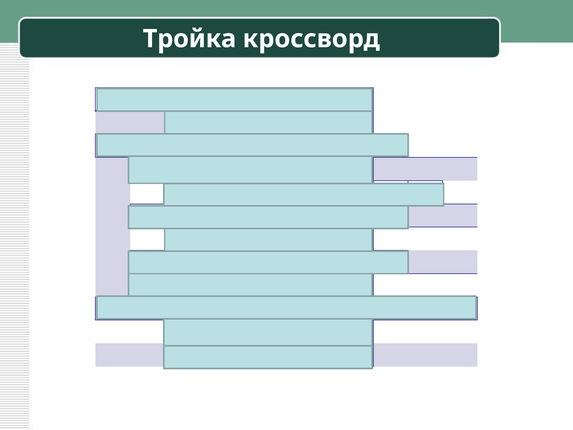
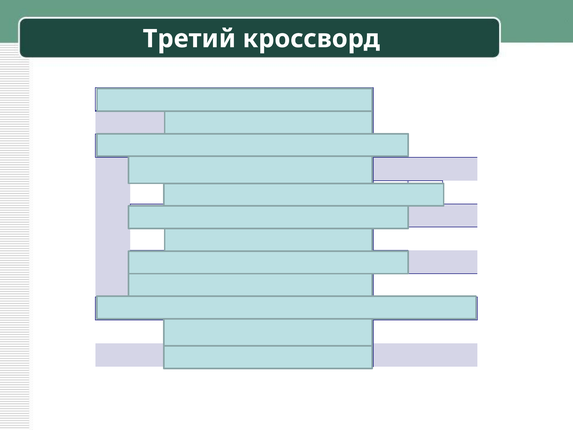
Тройка: Тройка -> Третий
